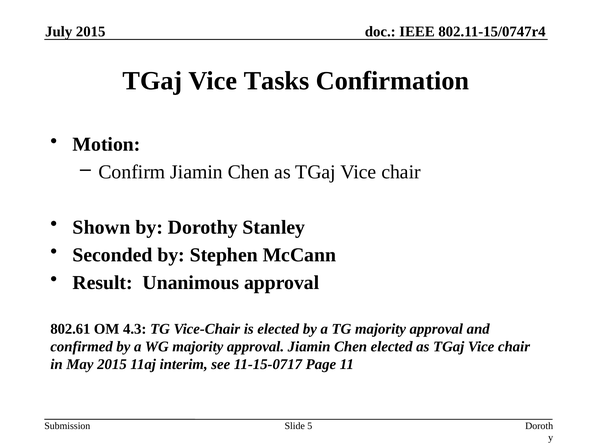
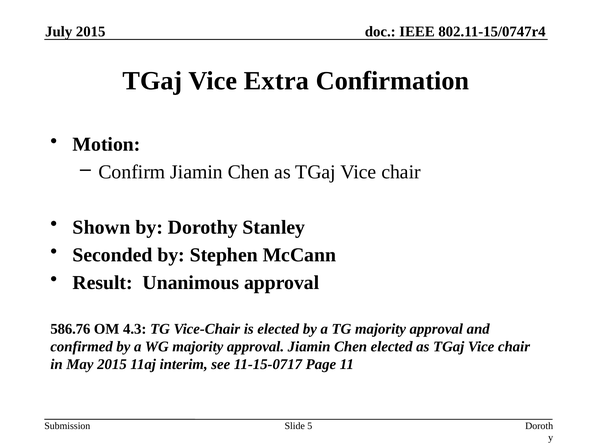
Tasks: Tasks -> Extra
802.61: 802.61 -> 586.76
